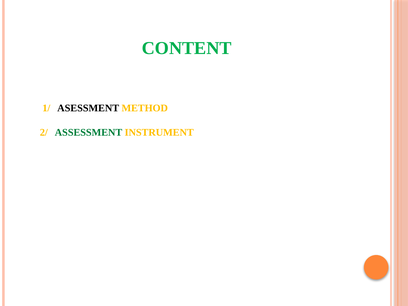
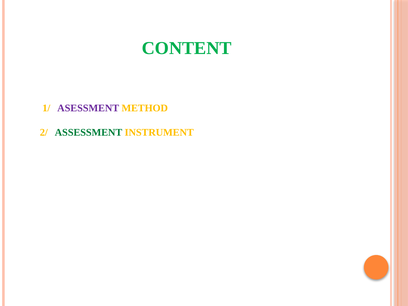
ASESSMENT colour: black -> purple
